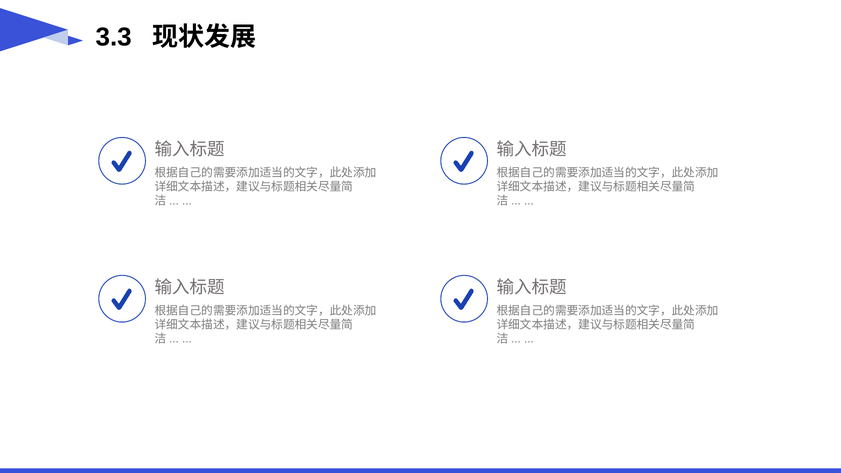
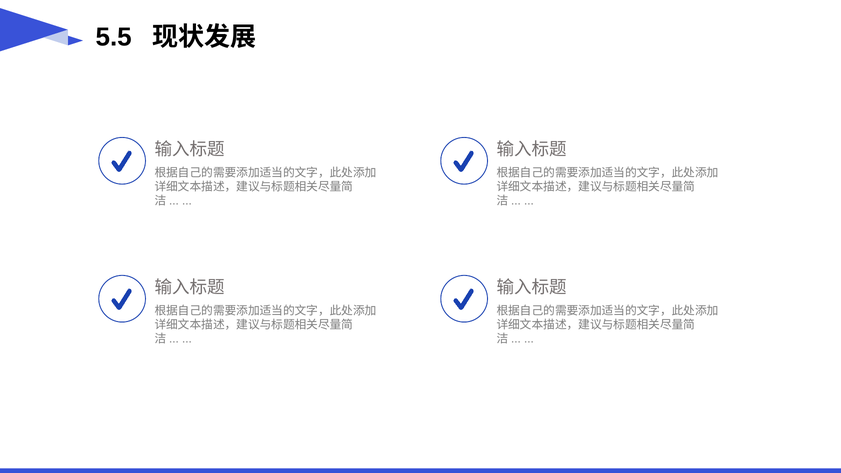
3.3: 3.3 -> 5.5
